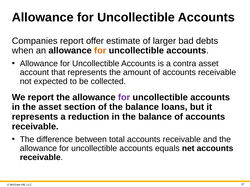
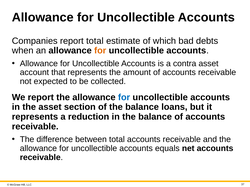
report offer: offer -> total
larger: larger -> which
for at (124, 98) colour: purple -> blue
